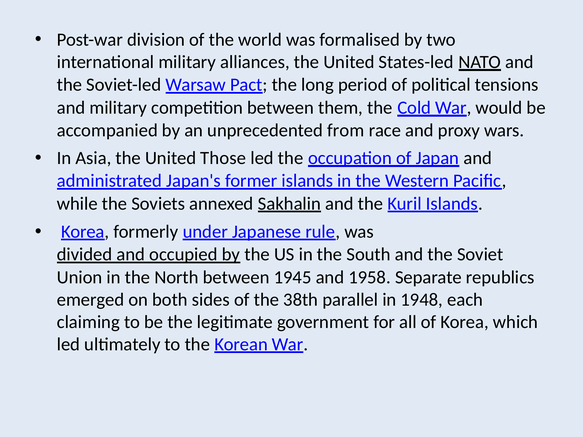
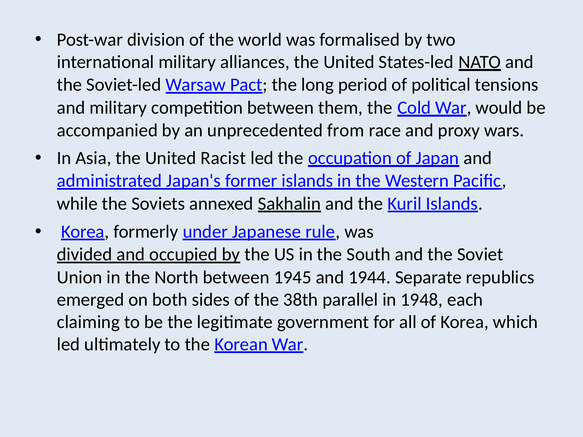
Those: Those -> Racist
1958: 1958 -> 1944
